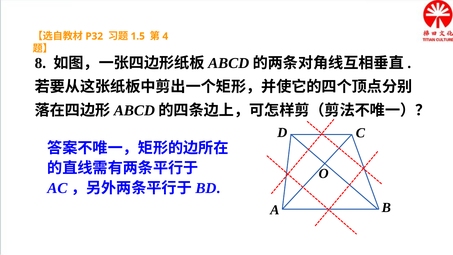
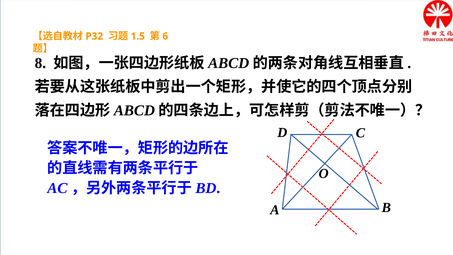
4: 4 -> 6
